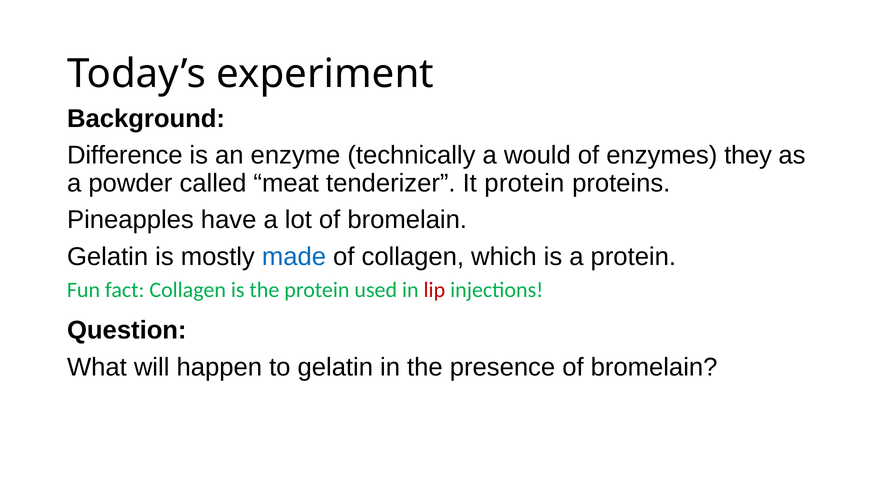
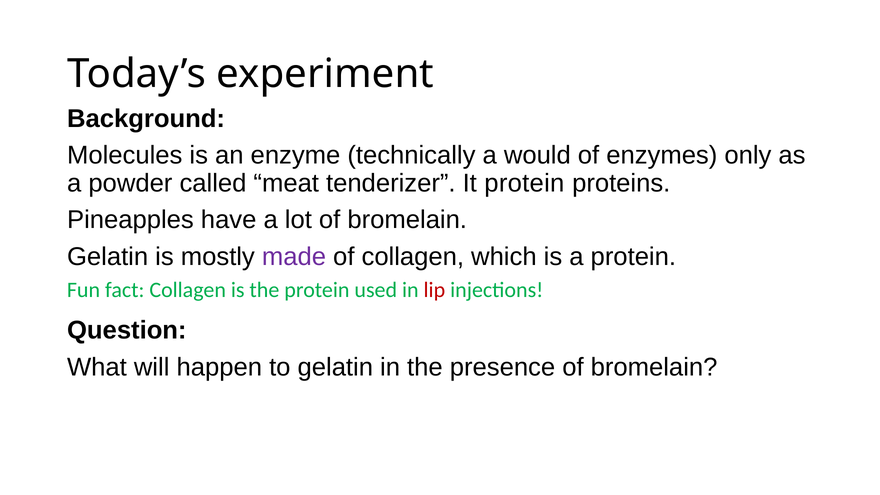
Difference: Difference -> Molecules
they: they -> only
made colour: blue -> purple
